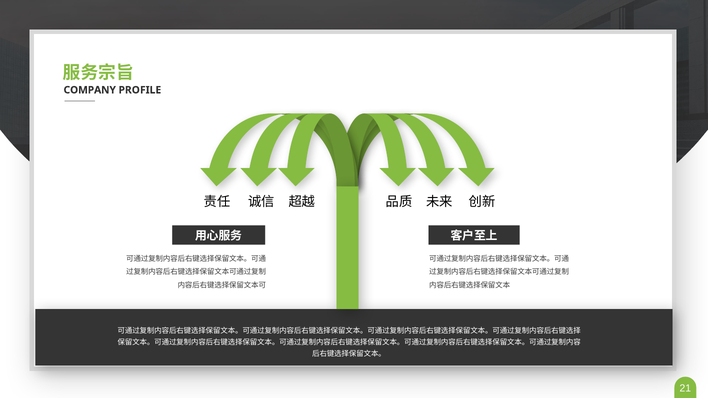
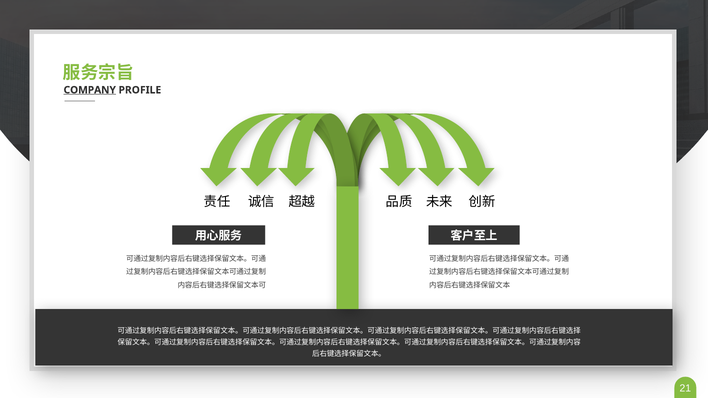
COMPANY underline: none -> present
